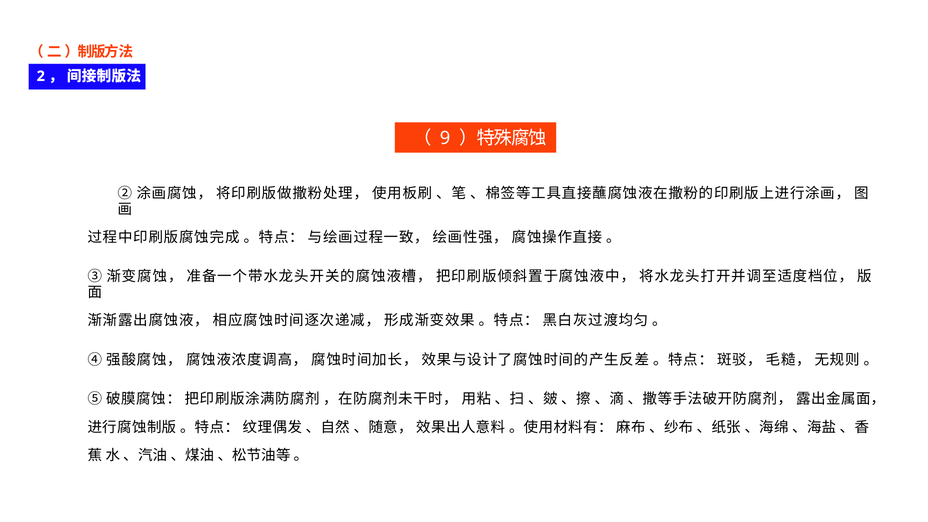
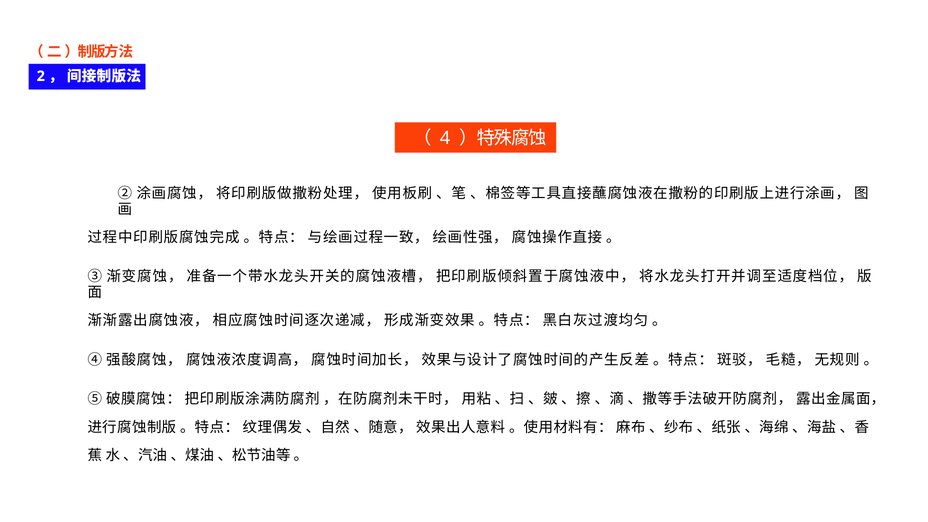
9: 9 -> 4
